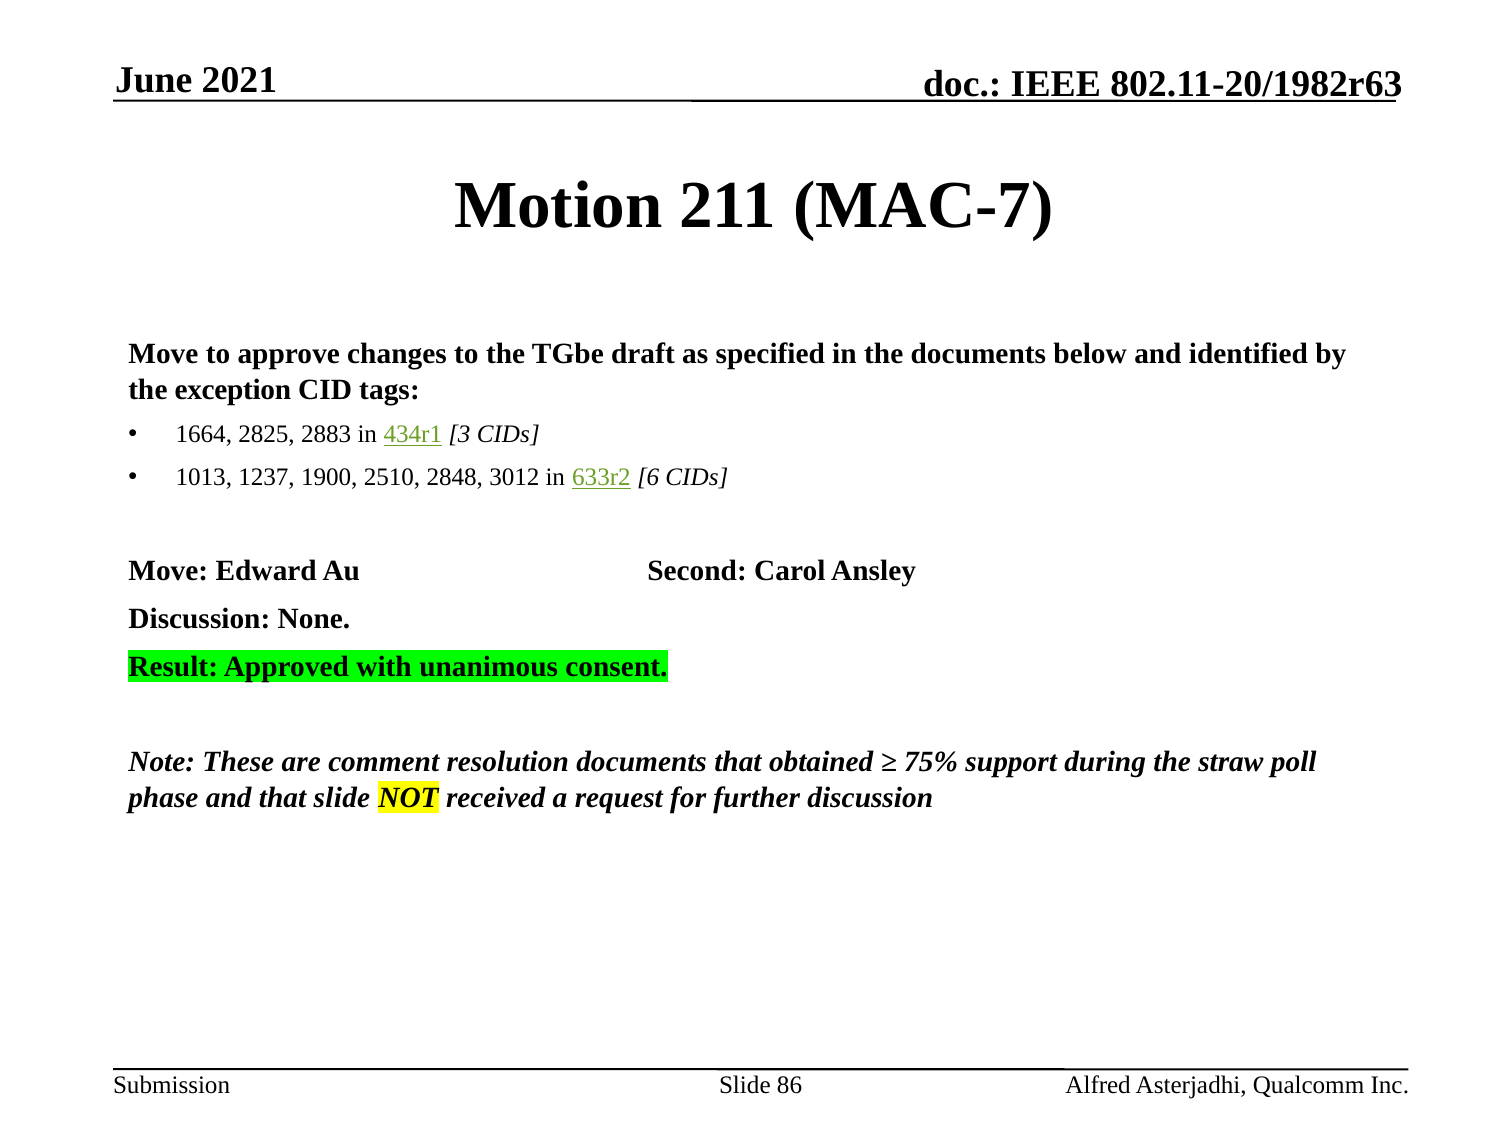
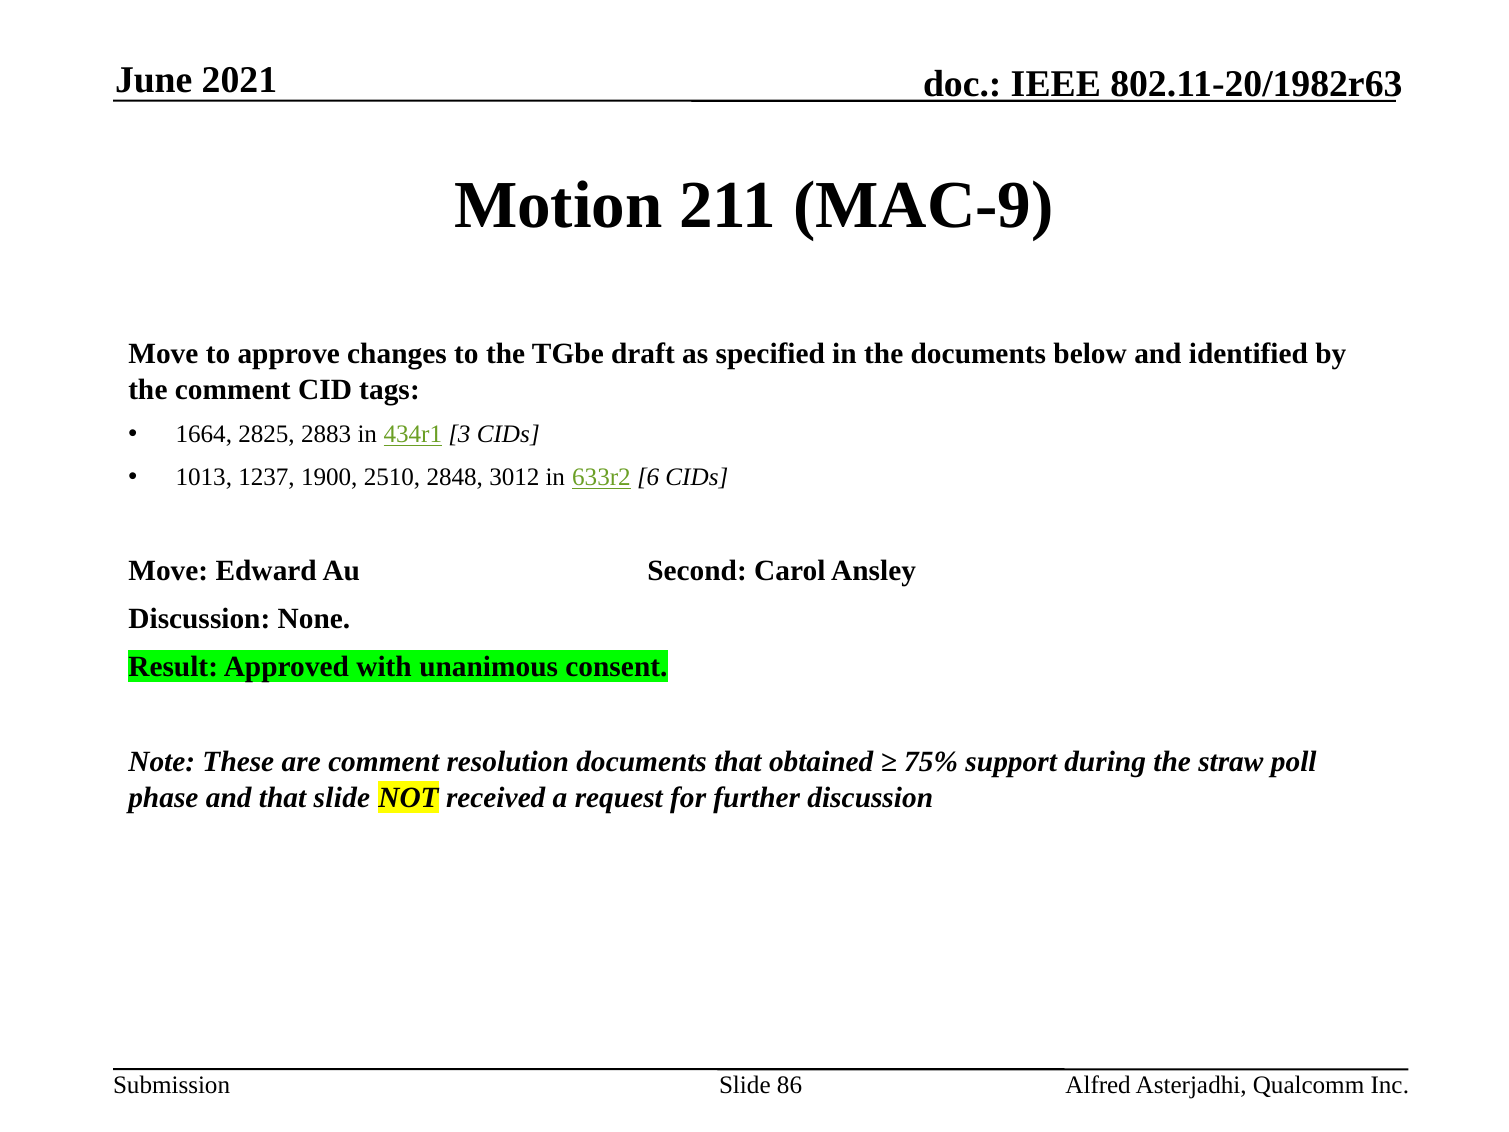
MAC-7: MAC-7 -> MAC-9
the exception: exception -> comment
